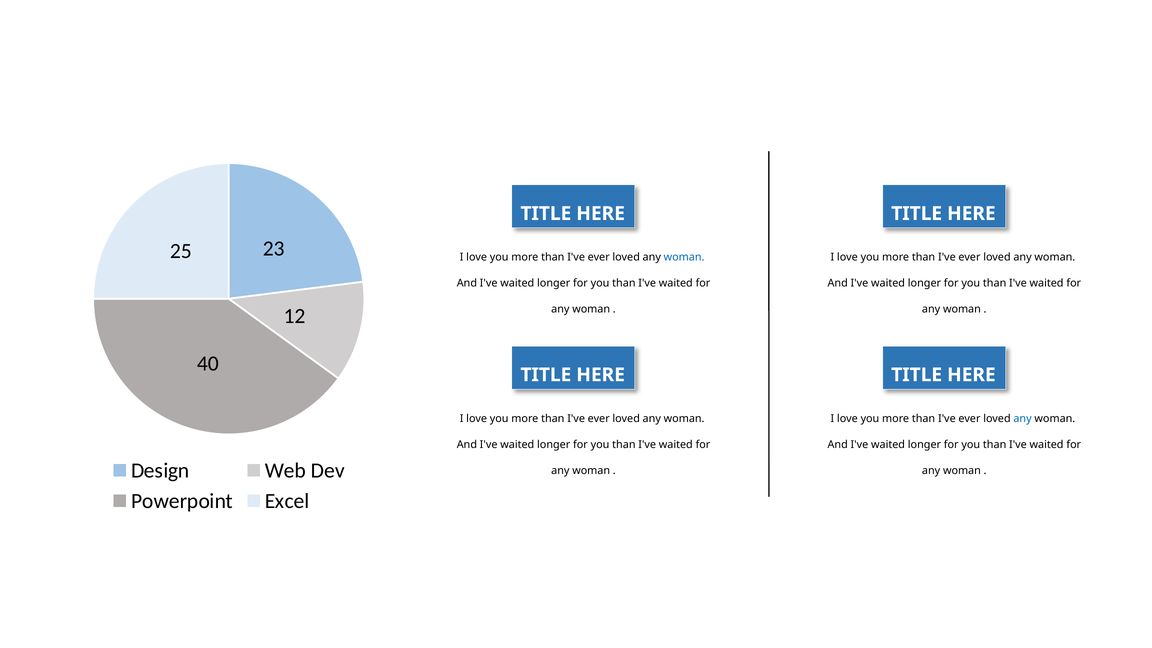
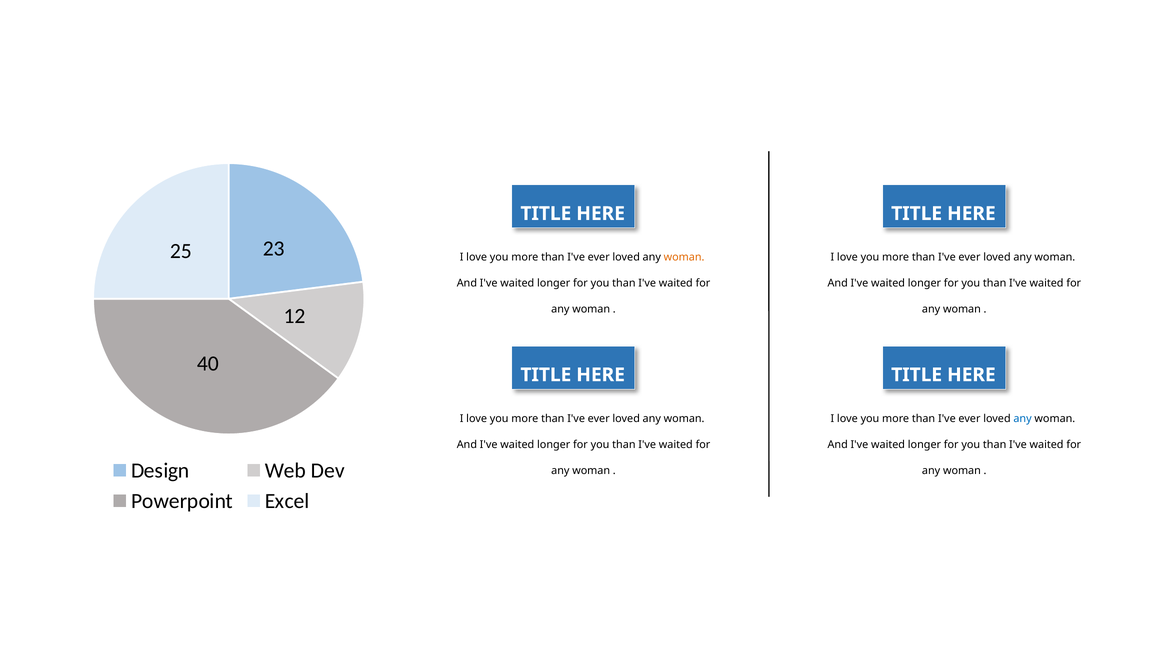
woman at (684, 257) colour: blue -> orange
